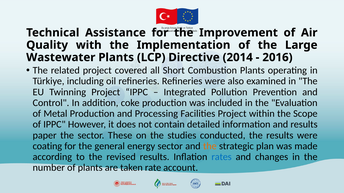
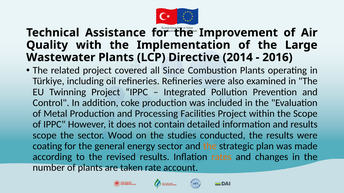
Short: Short -> Since
paper at (45, 136): paper -> scope
These: These -> Wood
rates colour: blue -> orange
